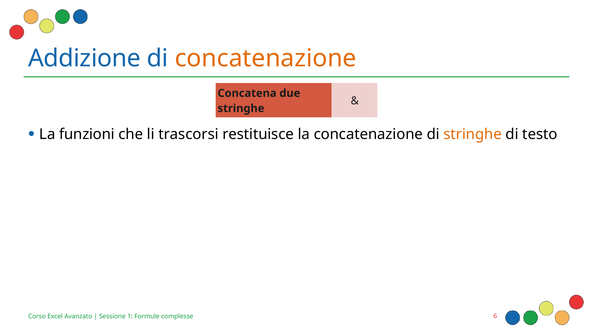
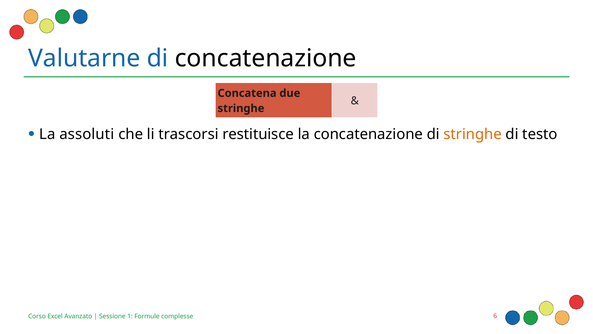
Addizione: Addizione -> Valutarne
concatenazione at (266, 58) colour: orange -> black
funzioni: funzioni -> assoluti
